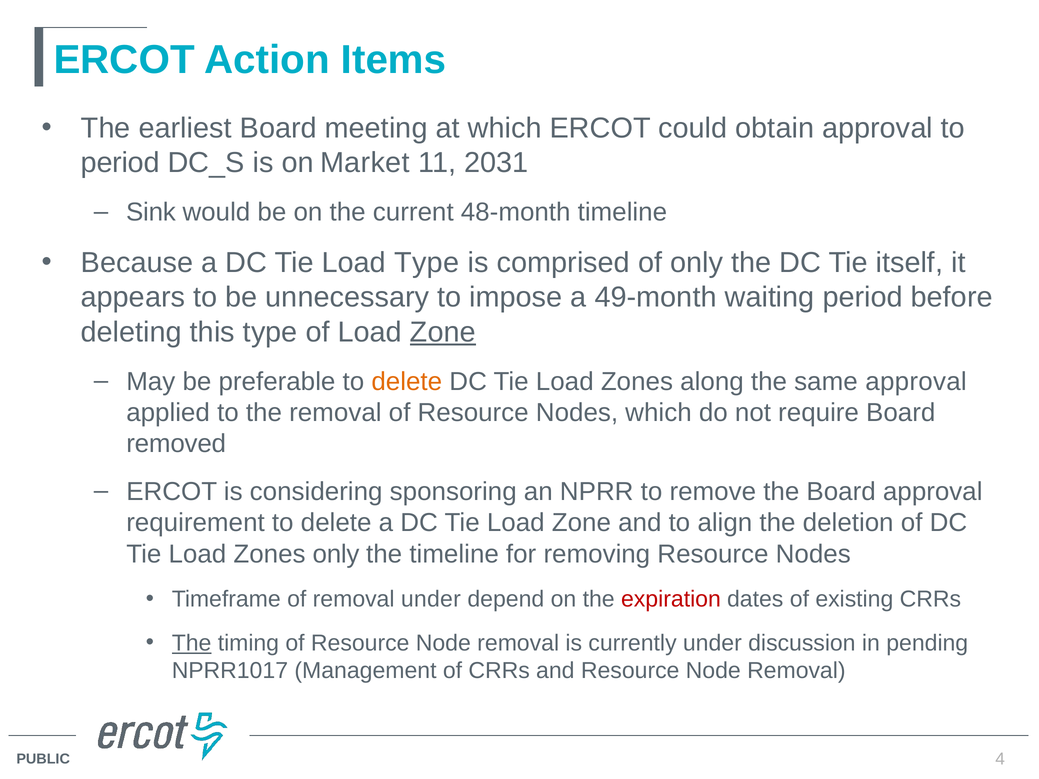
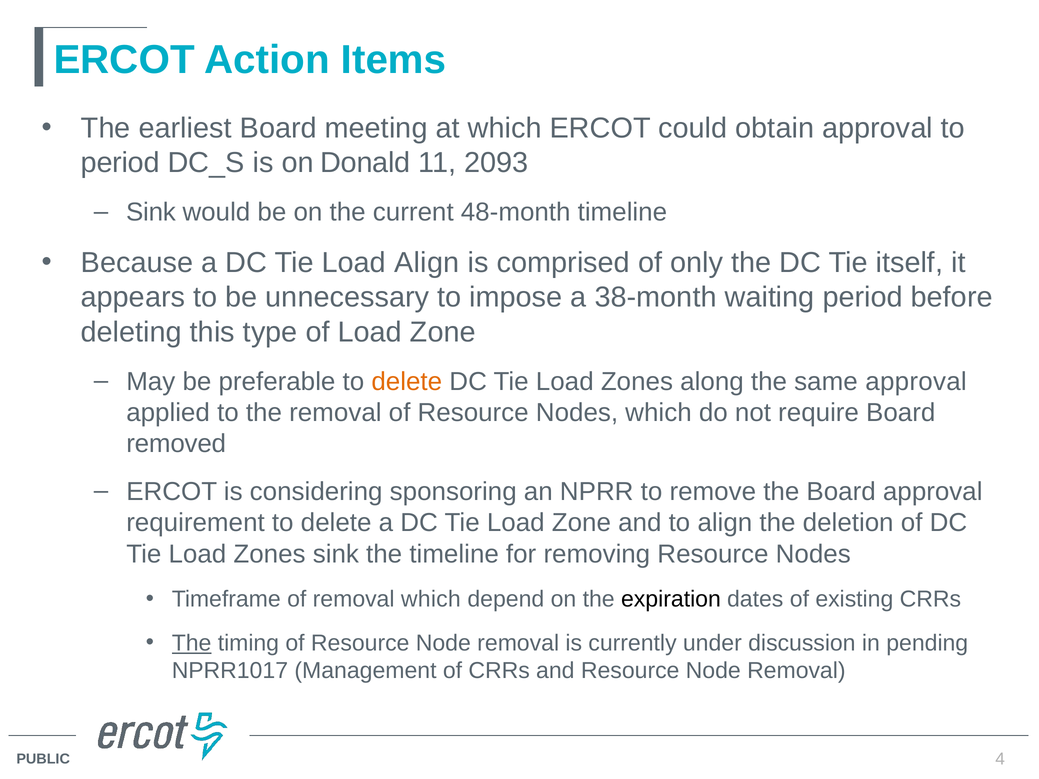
Market: Market -> Donald
2031: 2031 -> 2093
Load Type: Type -> Align
49-month: 49-month -> 38-month
Zone at (443, 332) underline: present -> none
Zones only: only -> sink
removal under: under -> which
expiration colour: red -> black
